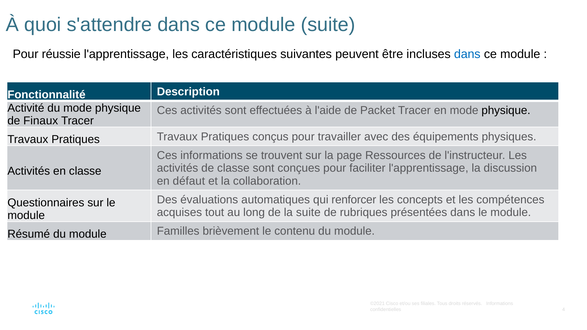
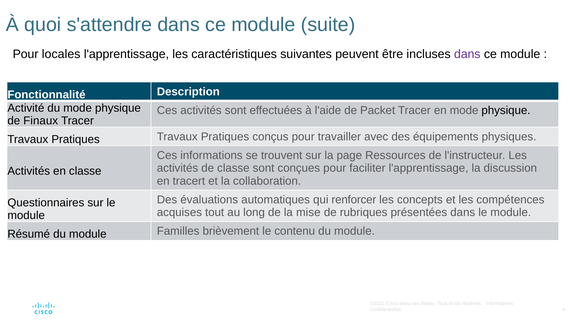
réussie: réussie -> locales
dans at (467, 54) colour: blue -> purple
défaut: défaut -> tracert
la suite: suite -> mise
